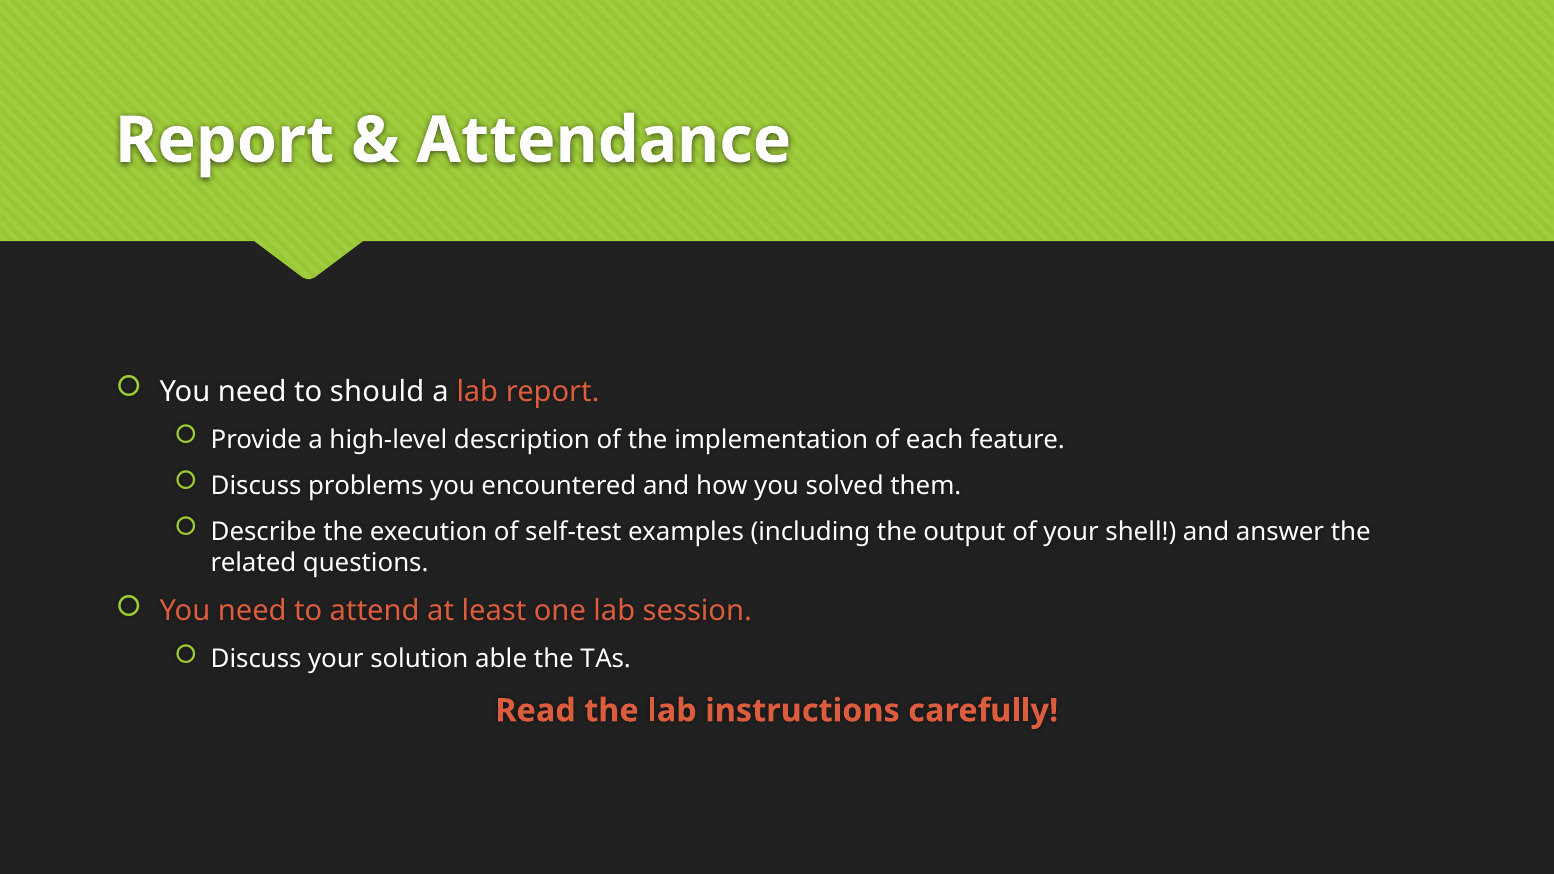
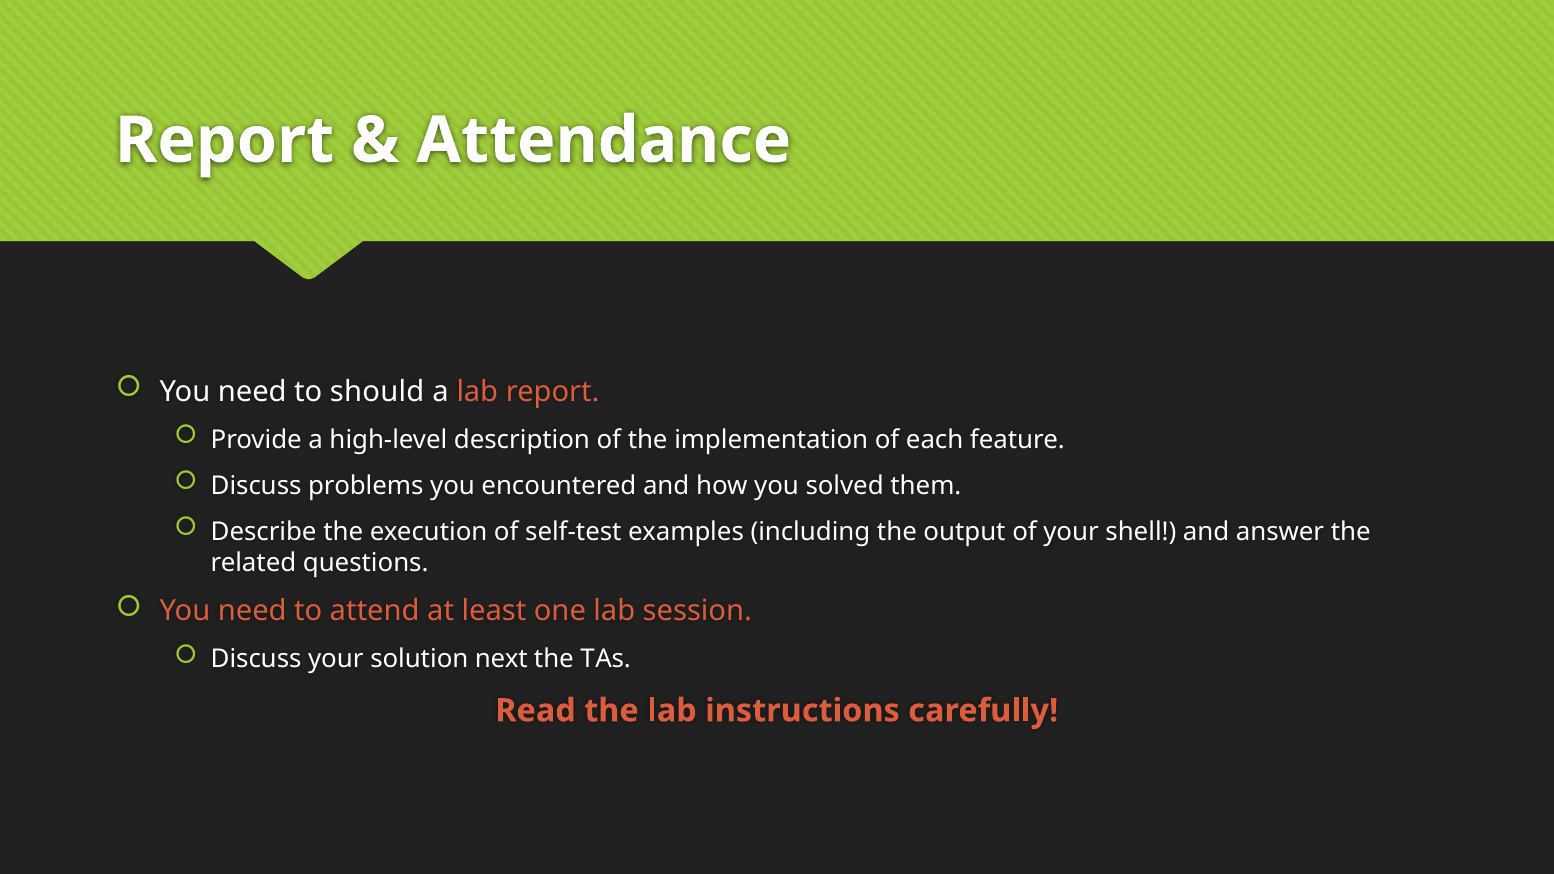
able: able -> next
